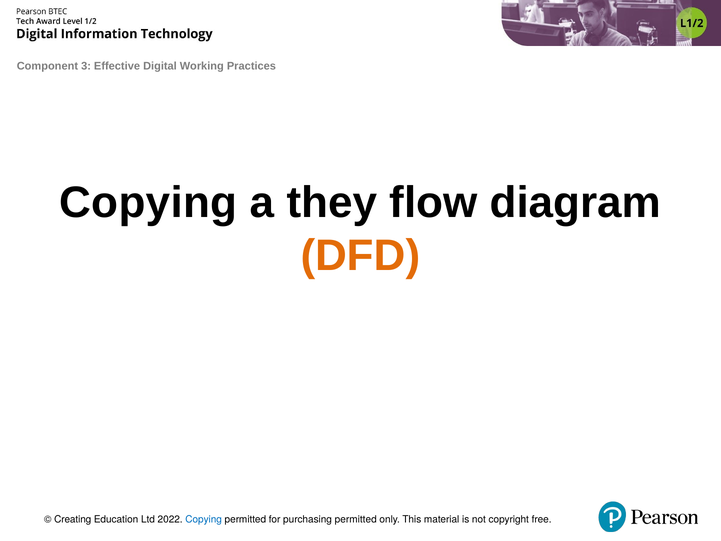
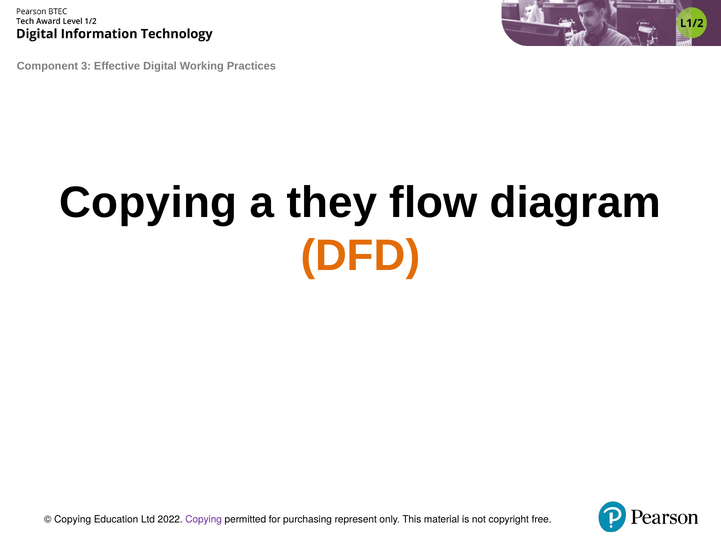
Creating at (73, 519): Creating -> Copying
Copying at (204, 519) colour: blue -> purple
purchasing permitted: permitted -> represent
